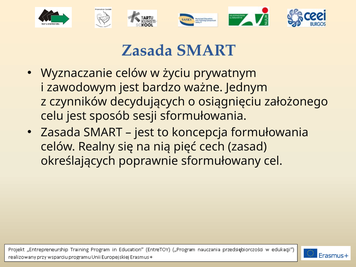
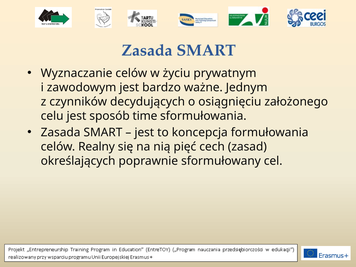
sesji: sesji -> time
